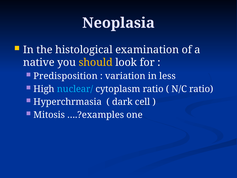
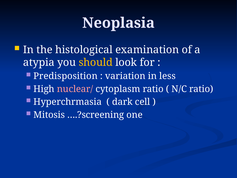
native: native -> atypia
nuclear/ colour: light blue -> pink
….?examples: ….?examples -> ….?screening
